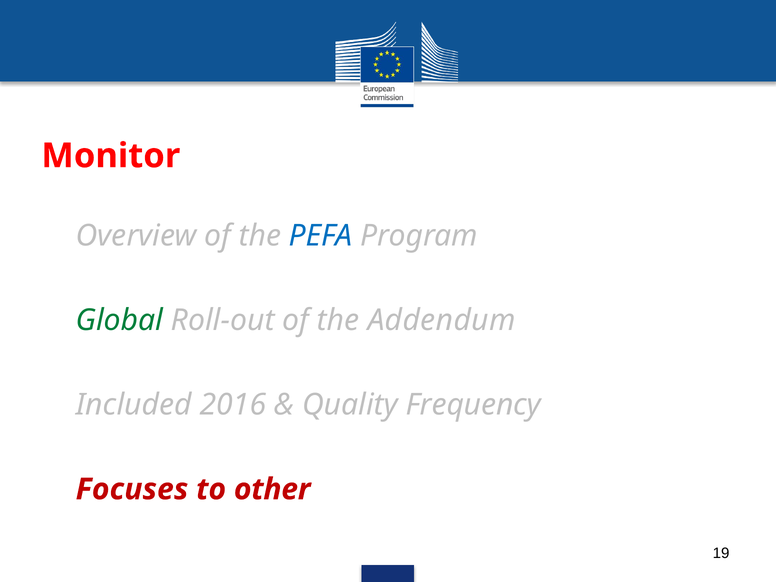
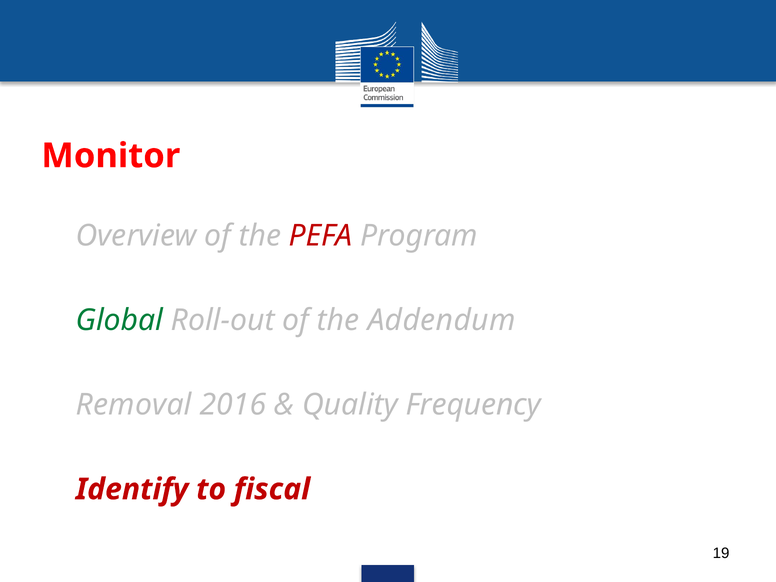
PEFA colour: blue -> red
Included: Included -> Removal
Focuses: Focuses -> Identify
other: other -> fiscal
